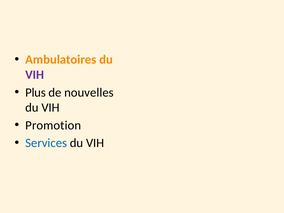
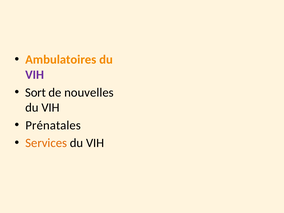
Plus: Plus -> Sort
Promotion: Promotion -> Prénatales
Services colour: blue -> orange
